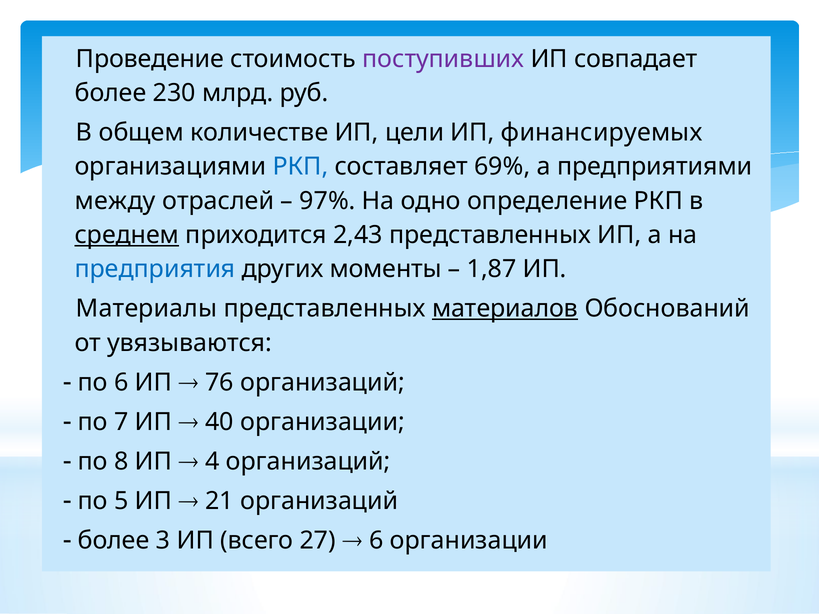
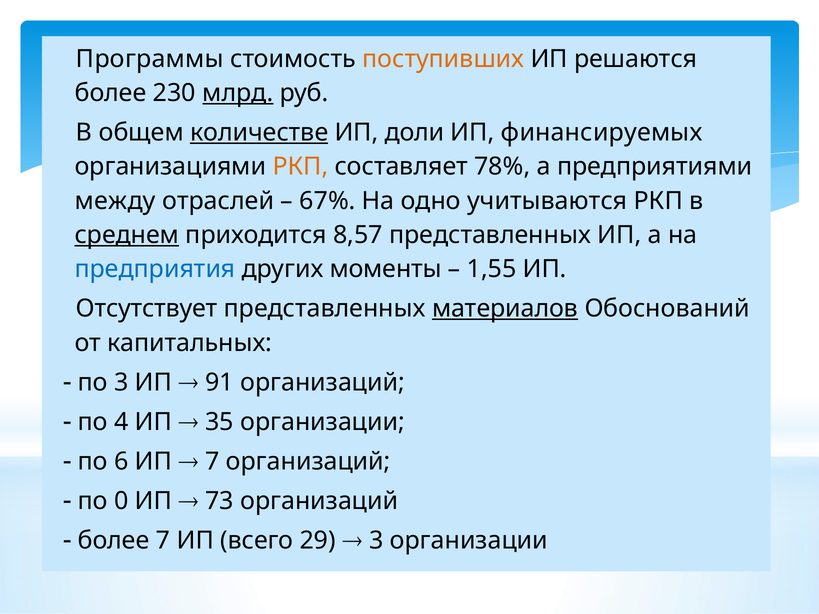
Проведение: Проведение -> Программы
поступивших colour: purple -> orange
совпадает: совпадает -> решаются
млрд underline: none -> present
количестве underline: none -> present
цели: цели -> доли
РКП at (300, 167) colour: blue -> orange
69%: 69% -> 78%
97%: 97% -> 67%
определение: определение -> учитываются
2,43: 2,43 -> 8,57
1,87: 1,87 -> 1,55
Материалы: Материалы -> Отсутствует
увязываются: увязываются -> капитальных
по 6: 6 -> 3
76: 76 -> 91
7: 7 -> 4
40: 40 -> 35
8: 8 -> 6
4 at (212, 462): 4 -> 7
5: 5 -> 0
21: 21 -> 73
более 3: 3 -> 7
27: 27 -> 29
6 at (376, 541): 6 -> 3
